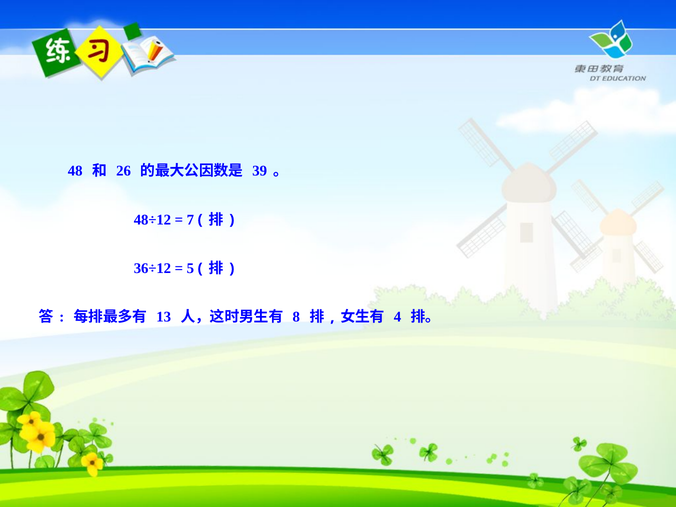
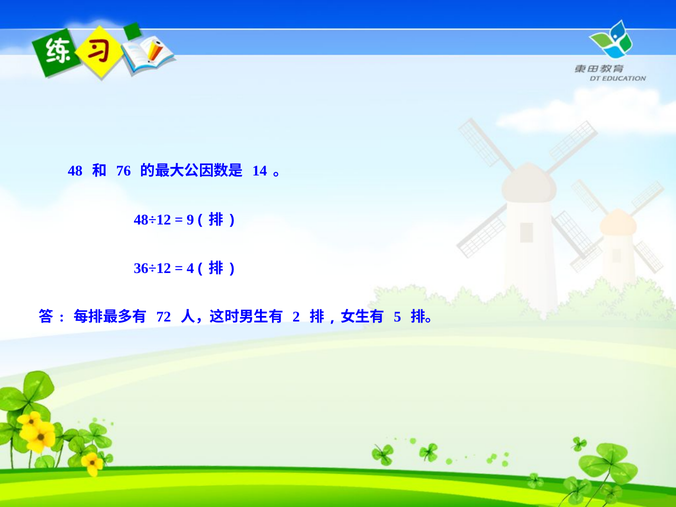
26: 26 -> 76
39: 39 -> 14
7: 7 -> 9
5: 5 -> 4
13: 13 -> 72
8: 8 -> 2
4: 4 -> 5
